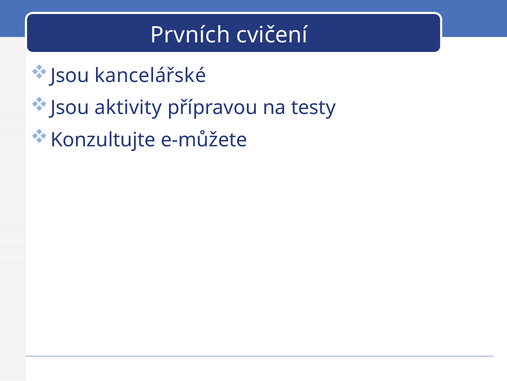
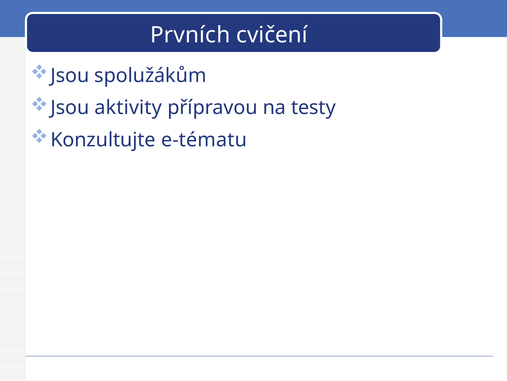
kancelářské: kancelářské -> spolužákům
e-můžete: e-můžete -> e-tématu
